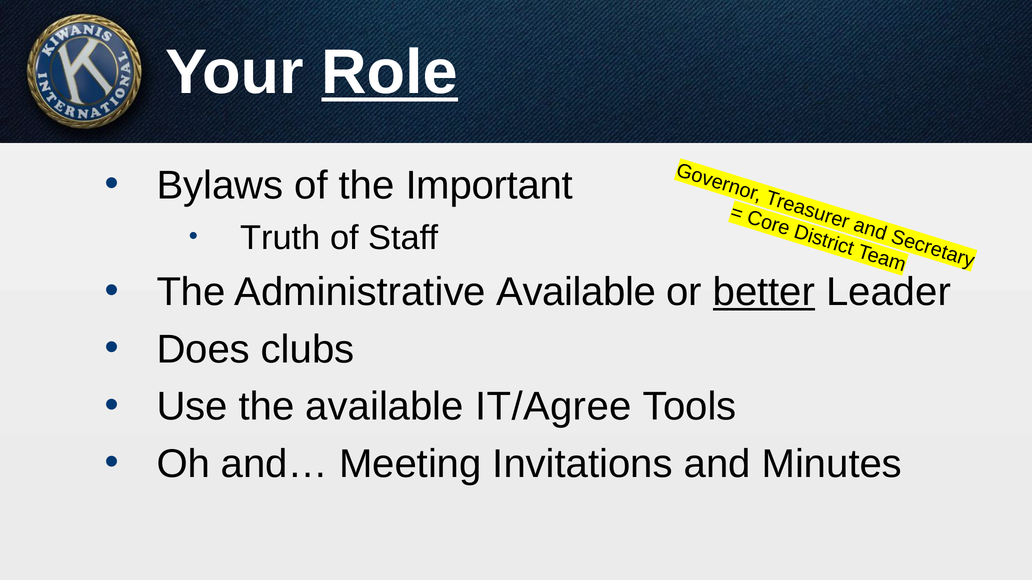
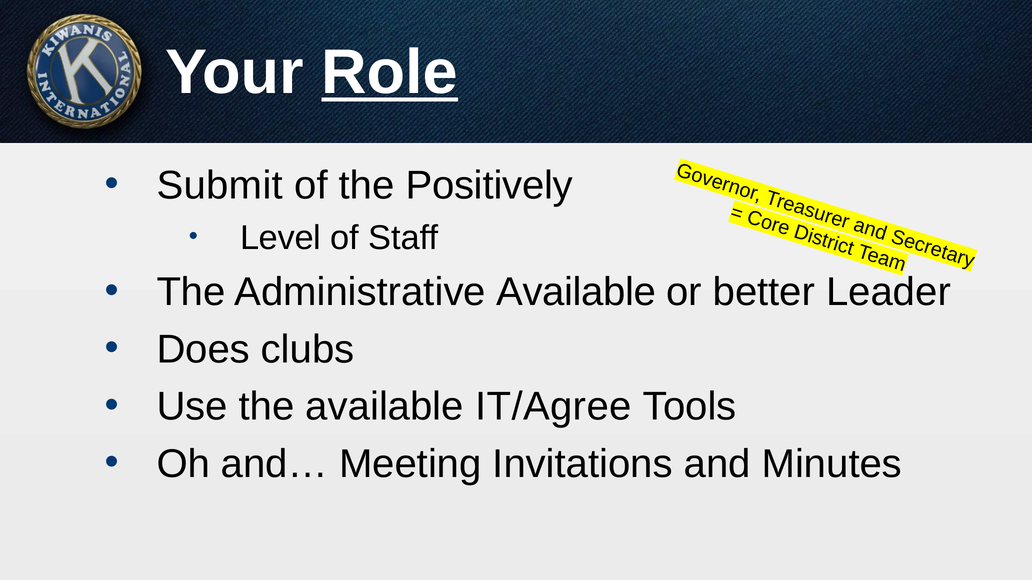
Bylaws: Bylaws -> Submit
Important: Important -> Positively
Truth: Truth -> Level
better underline: present -> none
